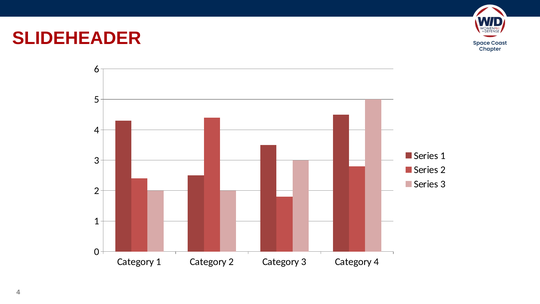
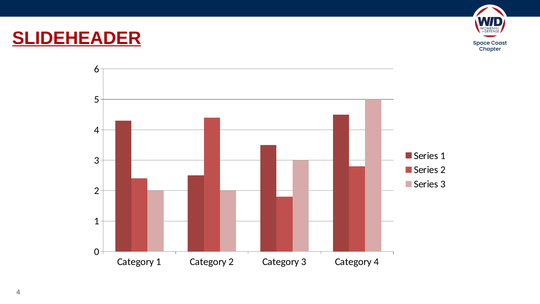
SLIDEHEADER underline: none -> present
